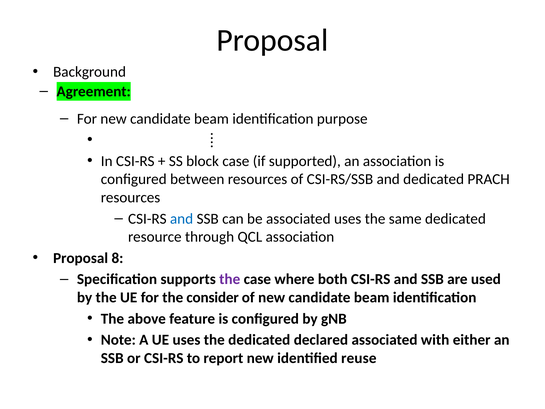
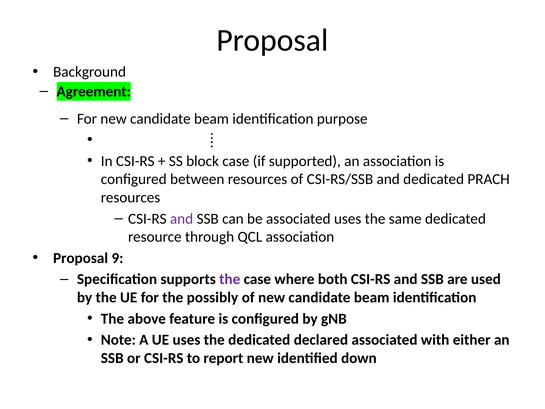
and at (182, 219) colour: blue -> purple
8: 8 -> 9
consider: consider -> possibly
reuse: reuse -> down
